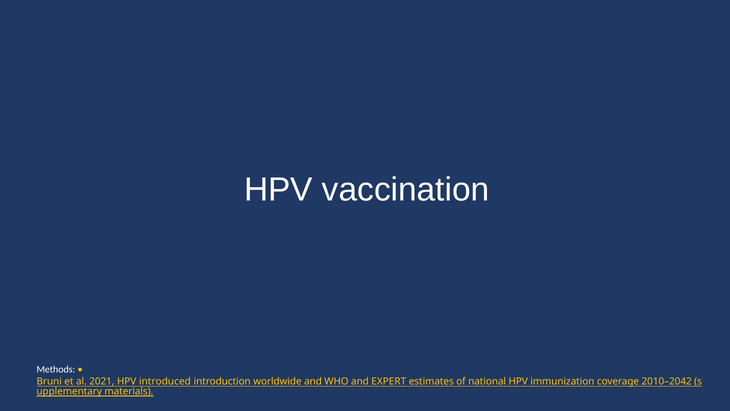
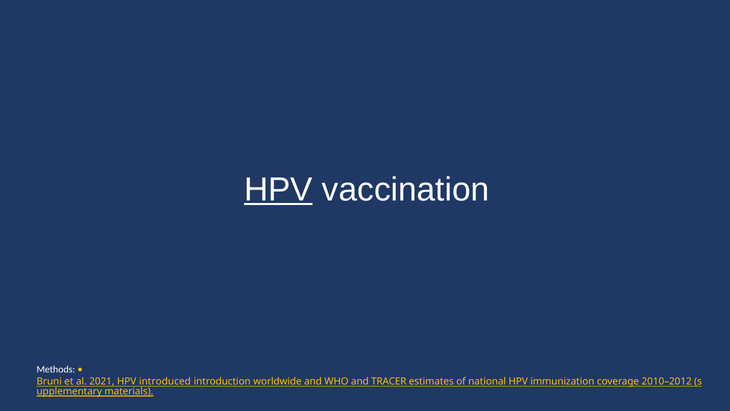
HPV at (278, 189) underline: none -> present
EXPERT: EXPERT -> TRACER
2010–2042: 2010–2042 -> 2010–2012
